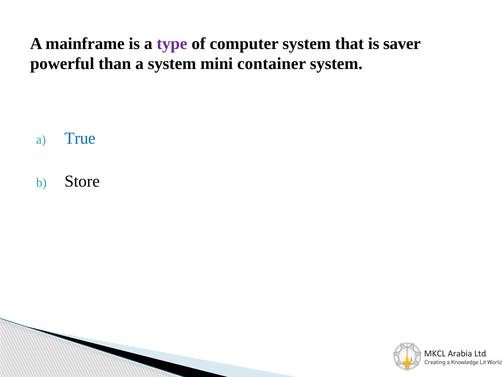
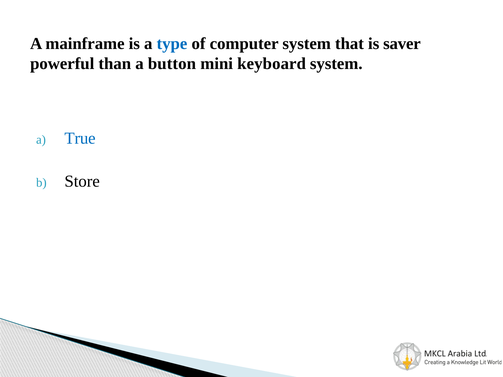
type colour: purple -> blue
a system: system -> button
container: container -> keyboard
